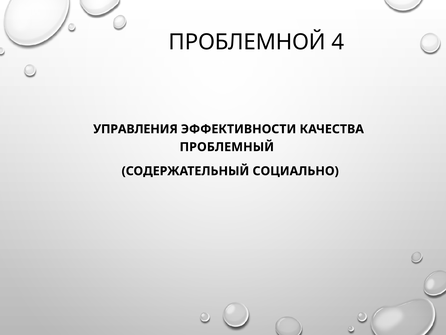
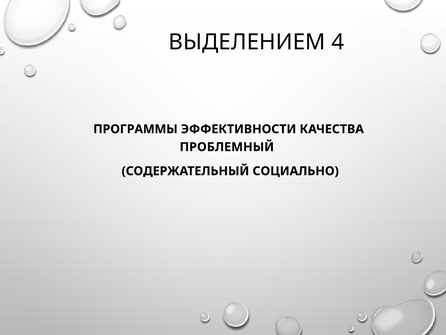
ПРОБЛЕМНОЙ: ПРОБЛЕМНОЙ -> ВЫДЕЛЕНИЕМ
УПРАВЛЕНИЯ: УПРАВЛЕНИЯ -> ПРОГРАММЫ
